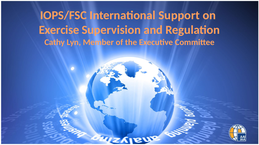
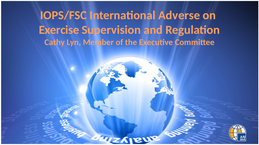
Support: Support -> Adverse
